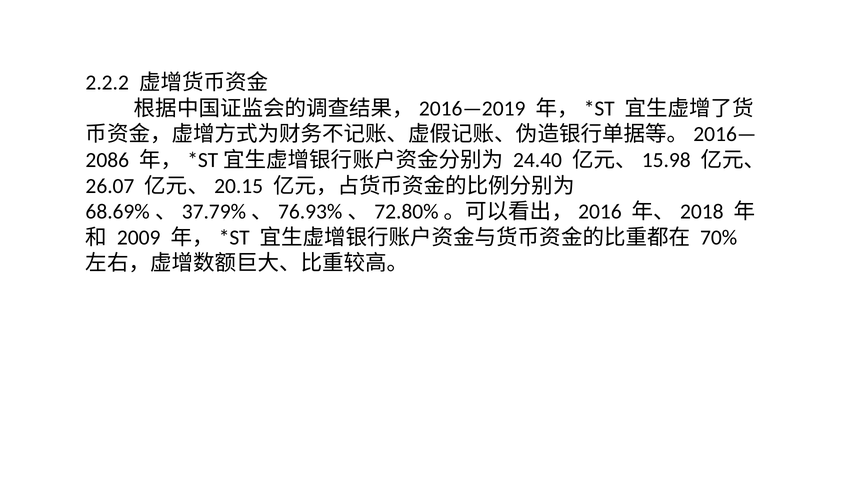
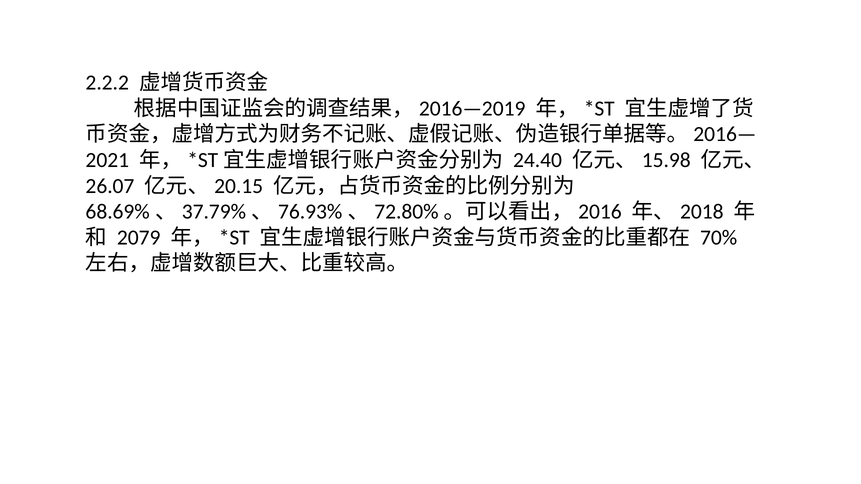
2086: 2086 -> 2021
2009: 2009 -> 2079
